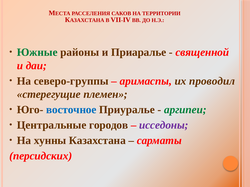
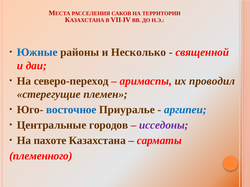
Южные colour: green -> blue
Приаралье: Приаралье -> Несколько
северо-группы: северо-группы -> северо-переход
аргипеи colour: green -> blue
хунны: хунны -> пахоте
персидских: персидских -> племенного
